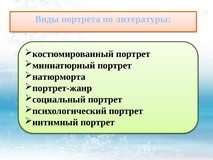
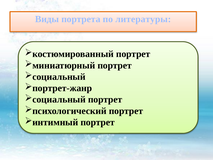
натюрморта at (59, 77): натюрморта -> социальный
